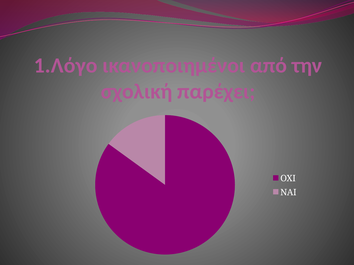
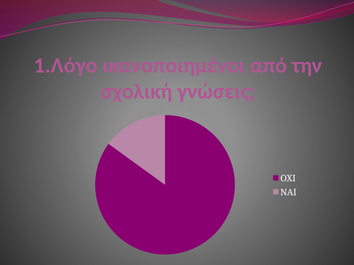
παρέχει: παρέχει -> γνώσεις
